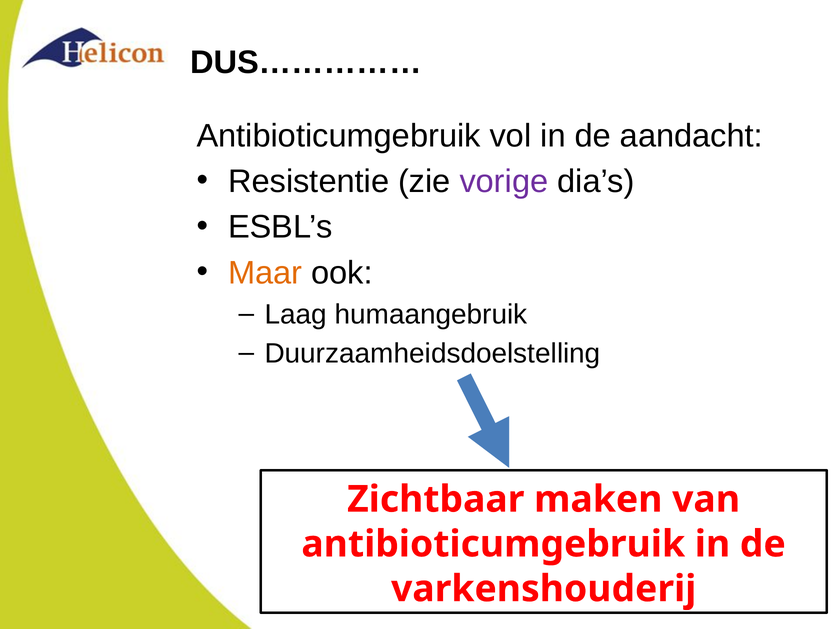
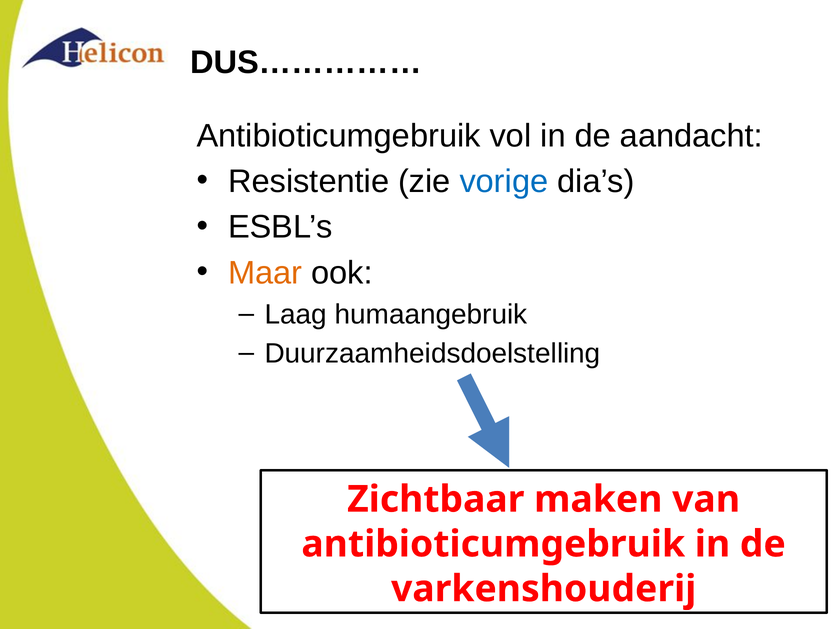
vorige colour: purple -> blue
